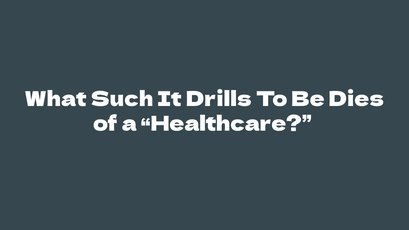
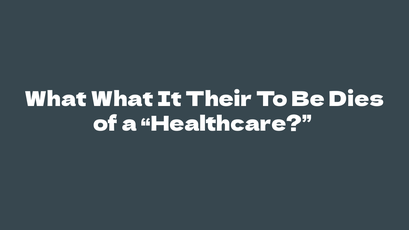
What Such: Such -> What
Drills: Drills -> Their
